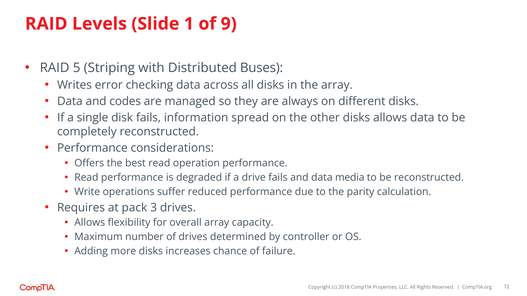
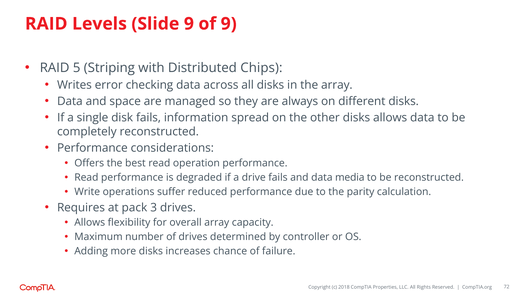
Slide 1: 1 -> 9
Buses: Buses -> Chips
codes: codes -> space
